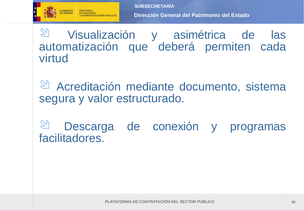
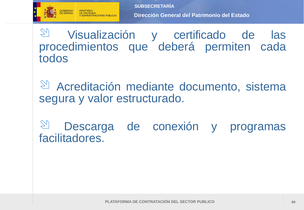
asimétrica: asimétrica -> certificado
automatización: automatización -> procedimientos
virtud: virtud -> todos
